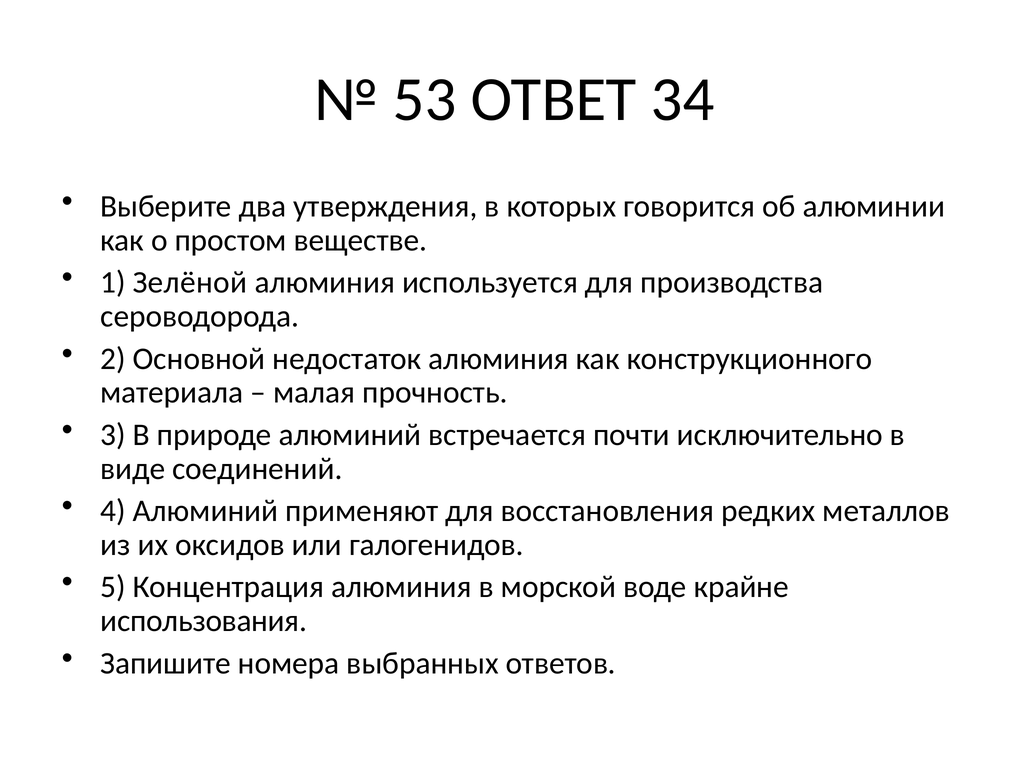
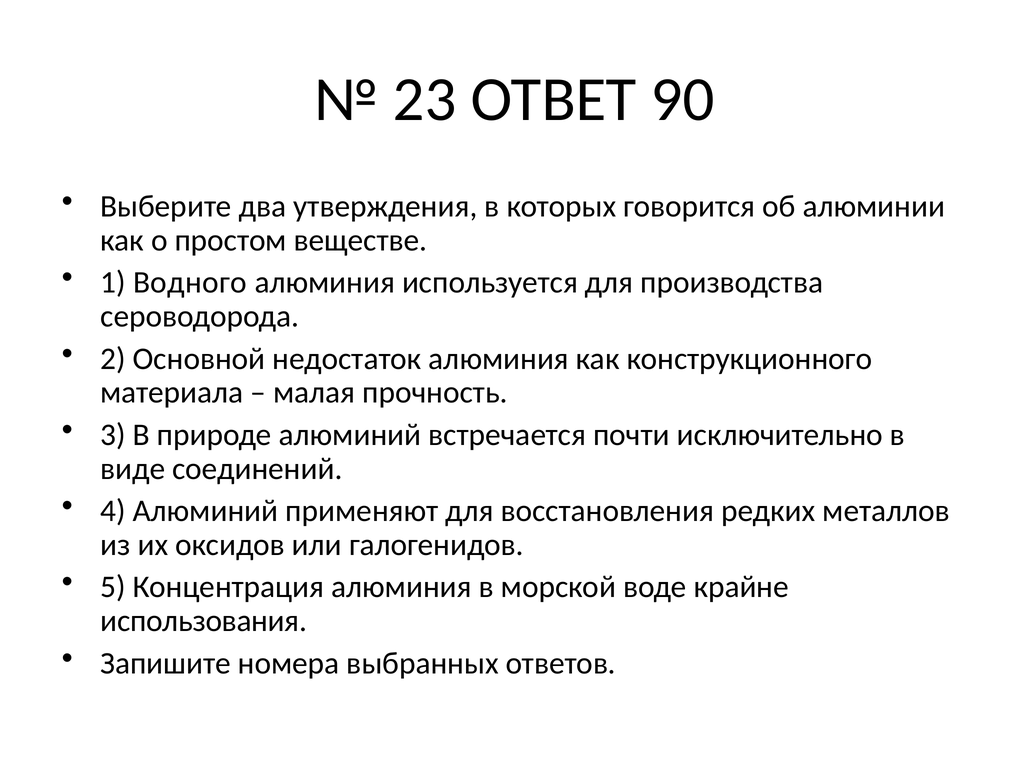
53: 53 -> 23
34: 34 -> 90
Зелёной: Зелёной -> Водного
